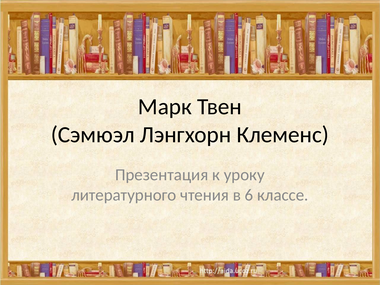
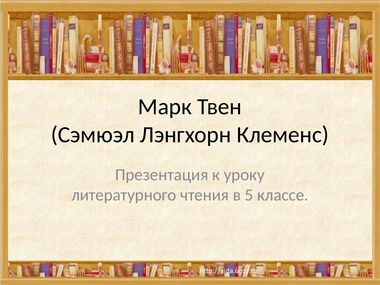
6: 6 -> 5
